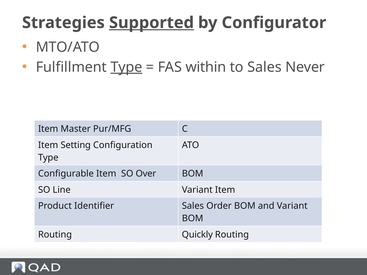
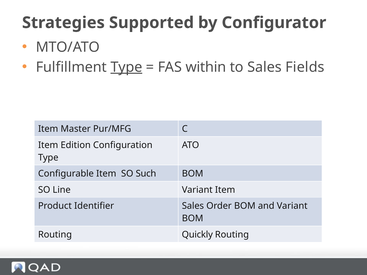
Supported underline: present -> none
Never: Never -> Fields
Setting: Setting -> Edition
Over: Over -> Such
